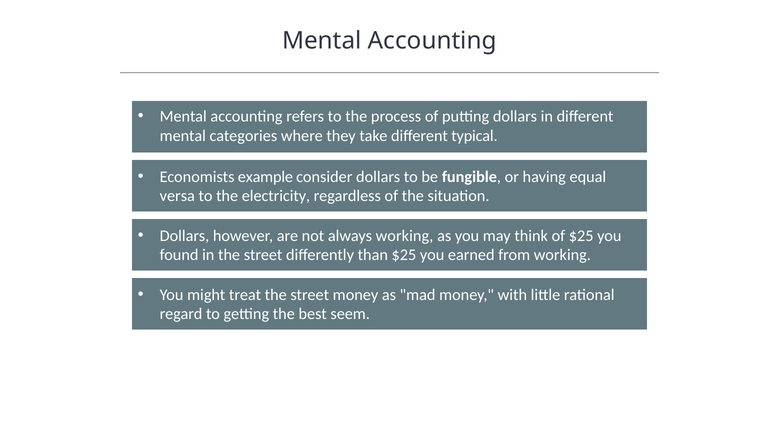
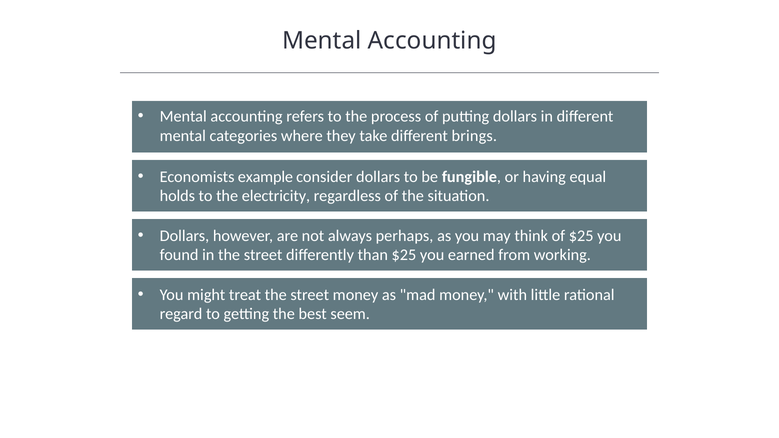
typical: typical -> brings
versa: versa -> holds
always working: working -> perhaps
